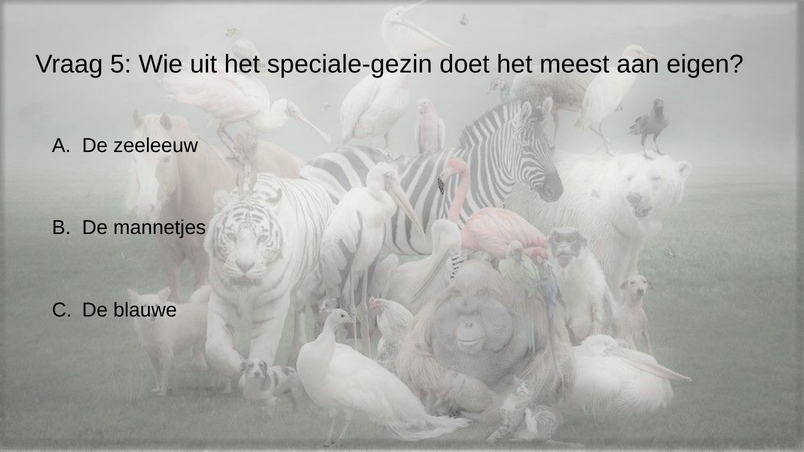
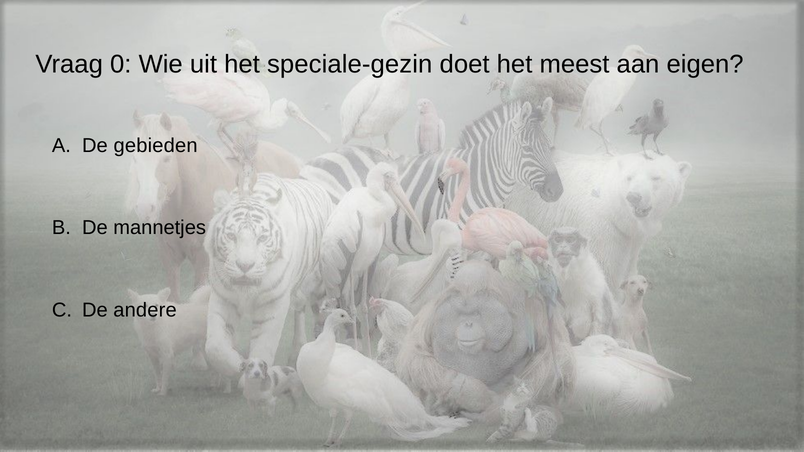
5: 5 -> 0
zeeleeuw: zeeleeuw -> gebieden
blauwe: blauwe -> andere
